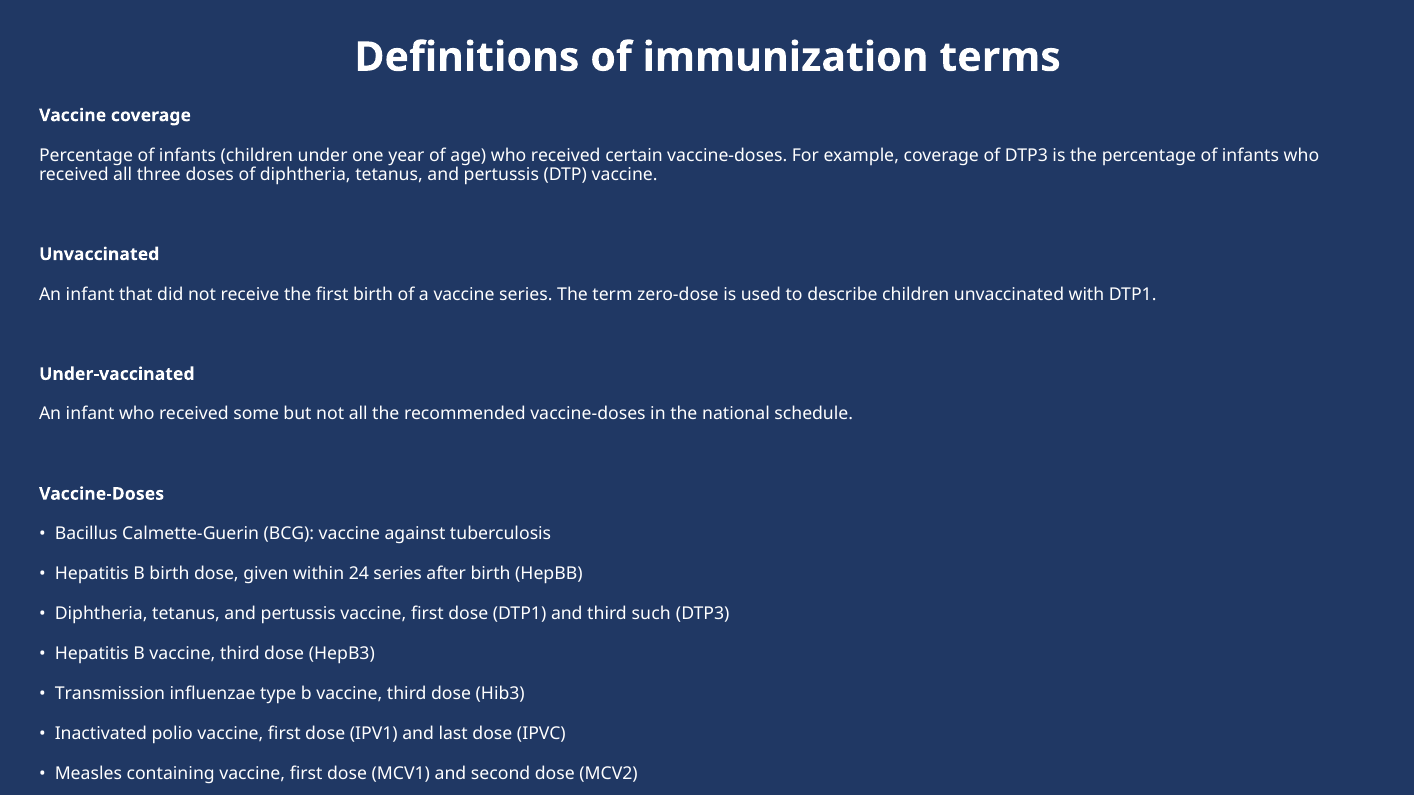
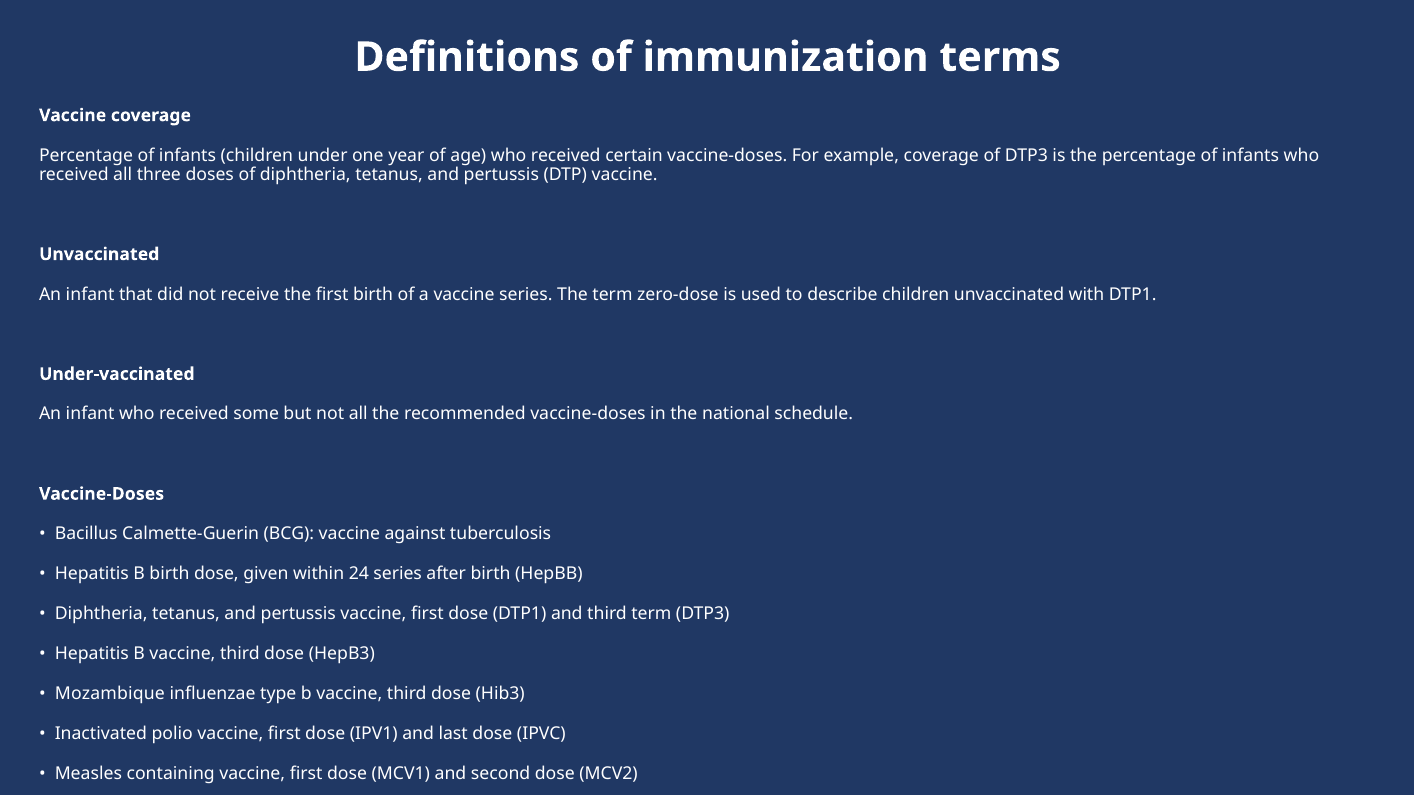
third such: such -> term
Transmission: Transmission -> Mozambique
